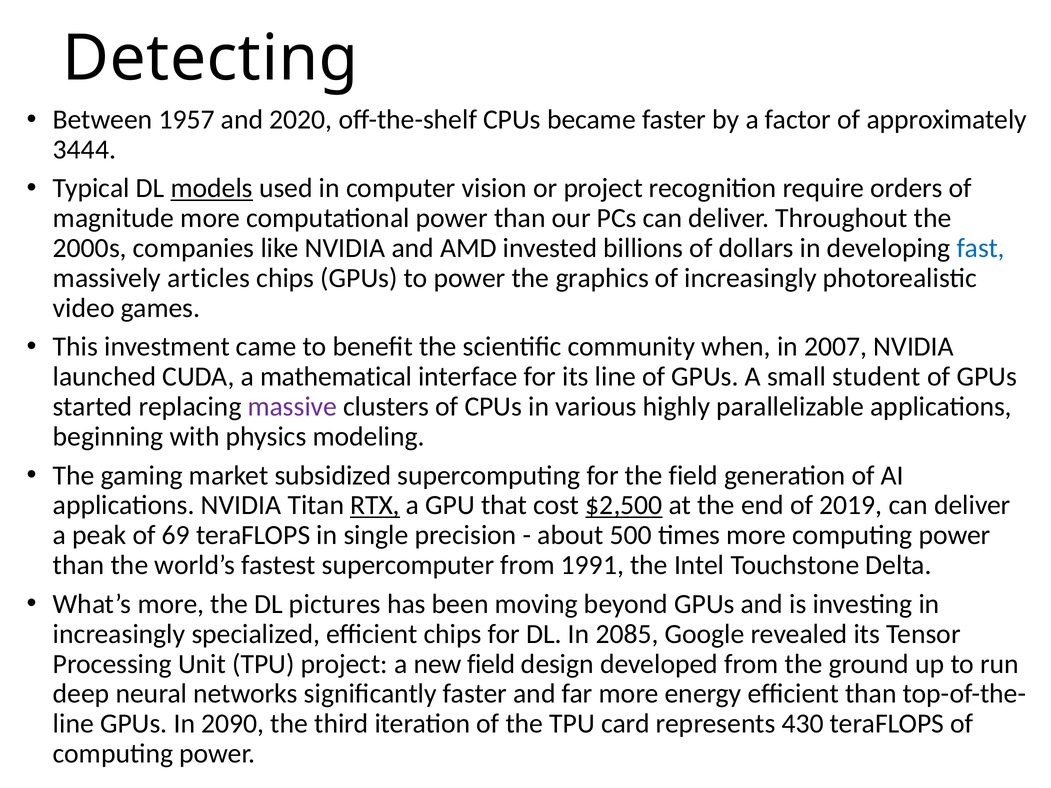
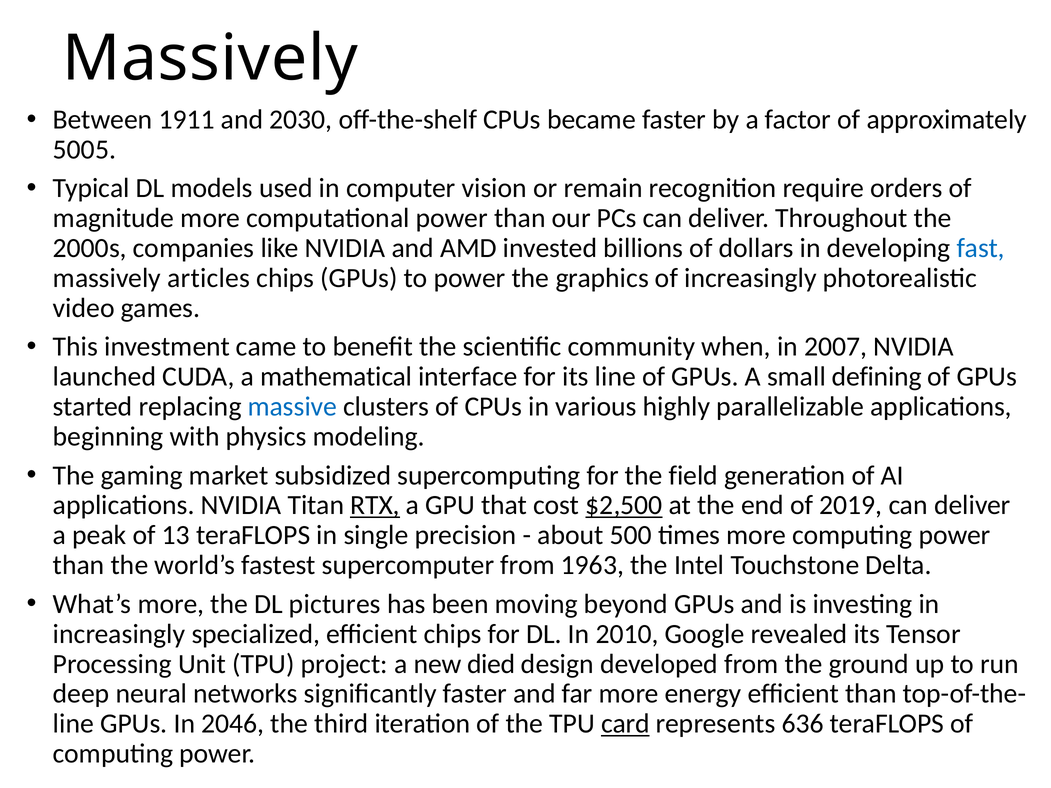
Detecting at (210, 59): Detecting -> Massively
1957: 1957 -> 1911
2020: 2020 -> 2030
3444: 3444 -> 5005
models underline: present -> none
or project: project -> remain
student: student -> defining
massive colour: purple -> blue
69: 69 -> 13
1991: 1991 -> 1963
2085: 2085 -> 2010
new field: field -> died
2090: 2090 -> 2046
card underline: none -> present
430: 430 -> 636
